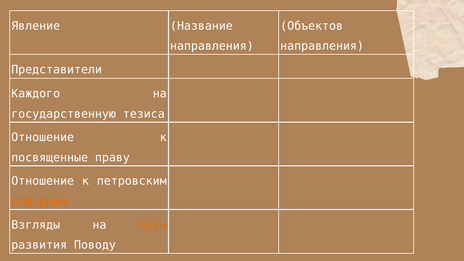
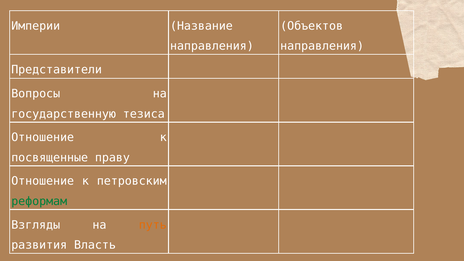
Явление: Явление -> Империи
Каждого: Каждого -> Вопросы
реформам colour: orange -> green
Поводу: Поводу -> Власть
